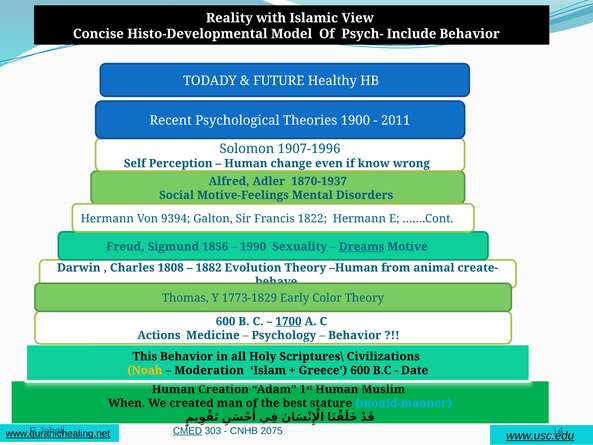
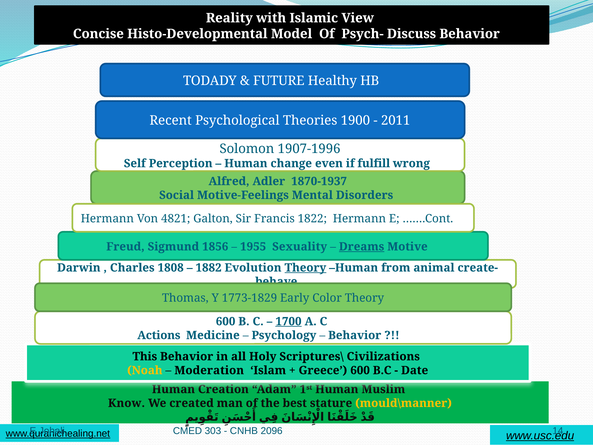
Include: Include -> Discuss
know: know -> fulfill
9394: 9394 -> 4821
1990: 1990 -> 1955
Theory at (305, 268) underline: none -> present
When: When -> Know
mould\manner colour: light blue -> yellow
CMED underline: present -> none
2075: 2075 -> 2096
